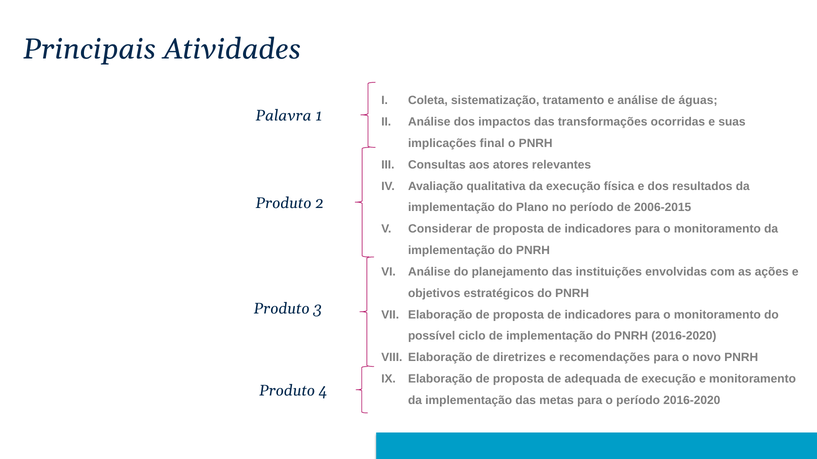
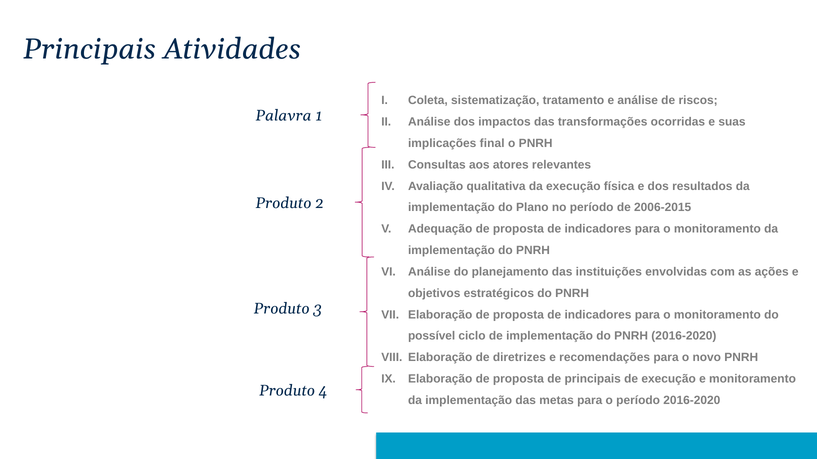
águas: águas -> riscos
Considerar: Considerar -> Adequação
de adequada: adequada -> principais
